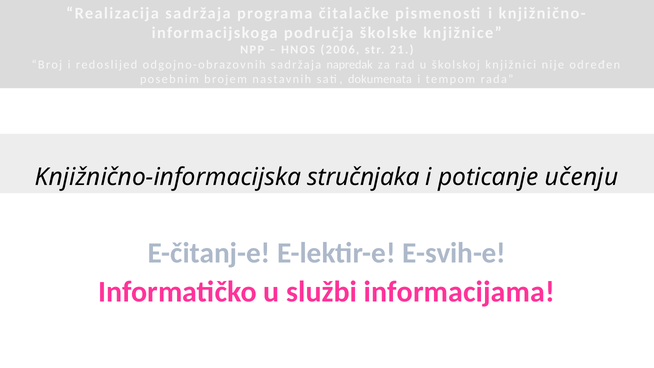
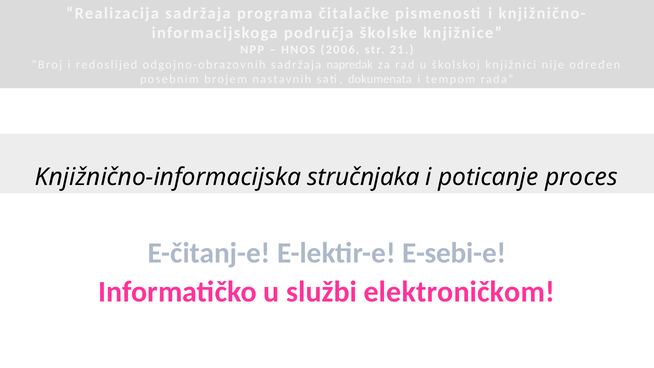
učenju: učenju -> proces
E-svih-e: E-svih-e -> E-sebi-e
informacijama: informacijama -> elektroničkom
